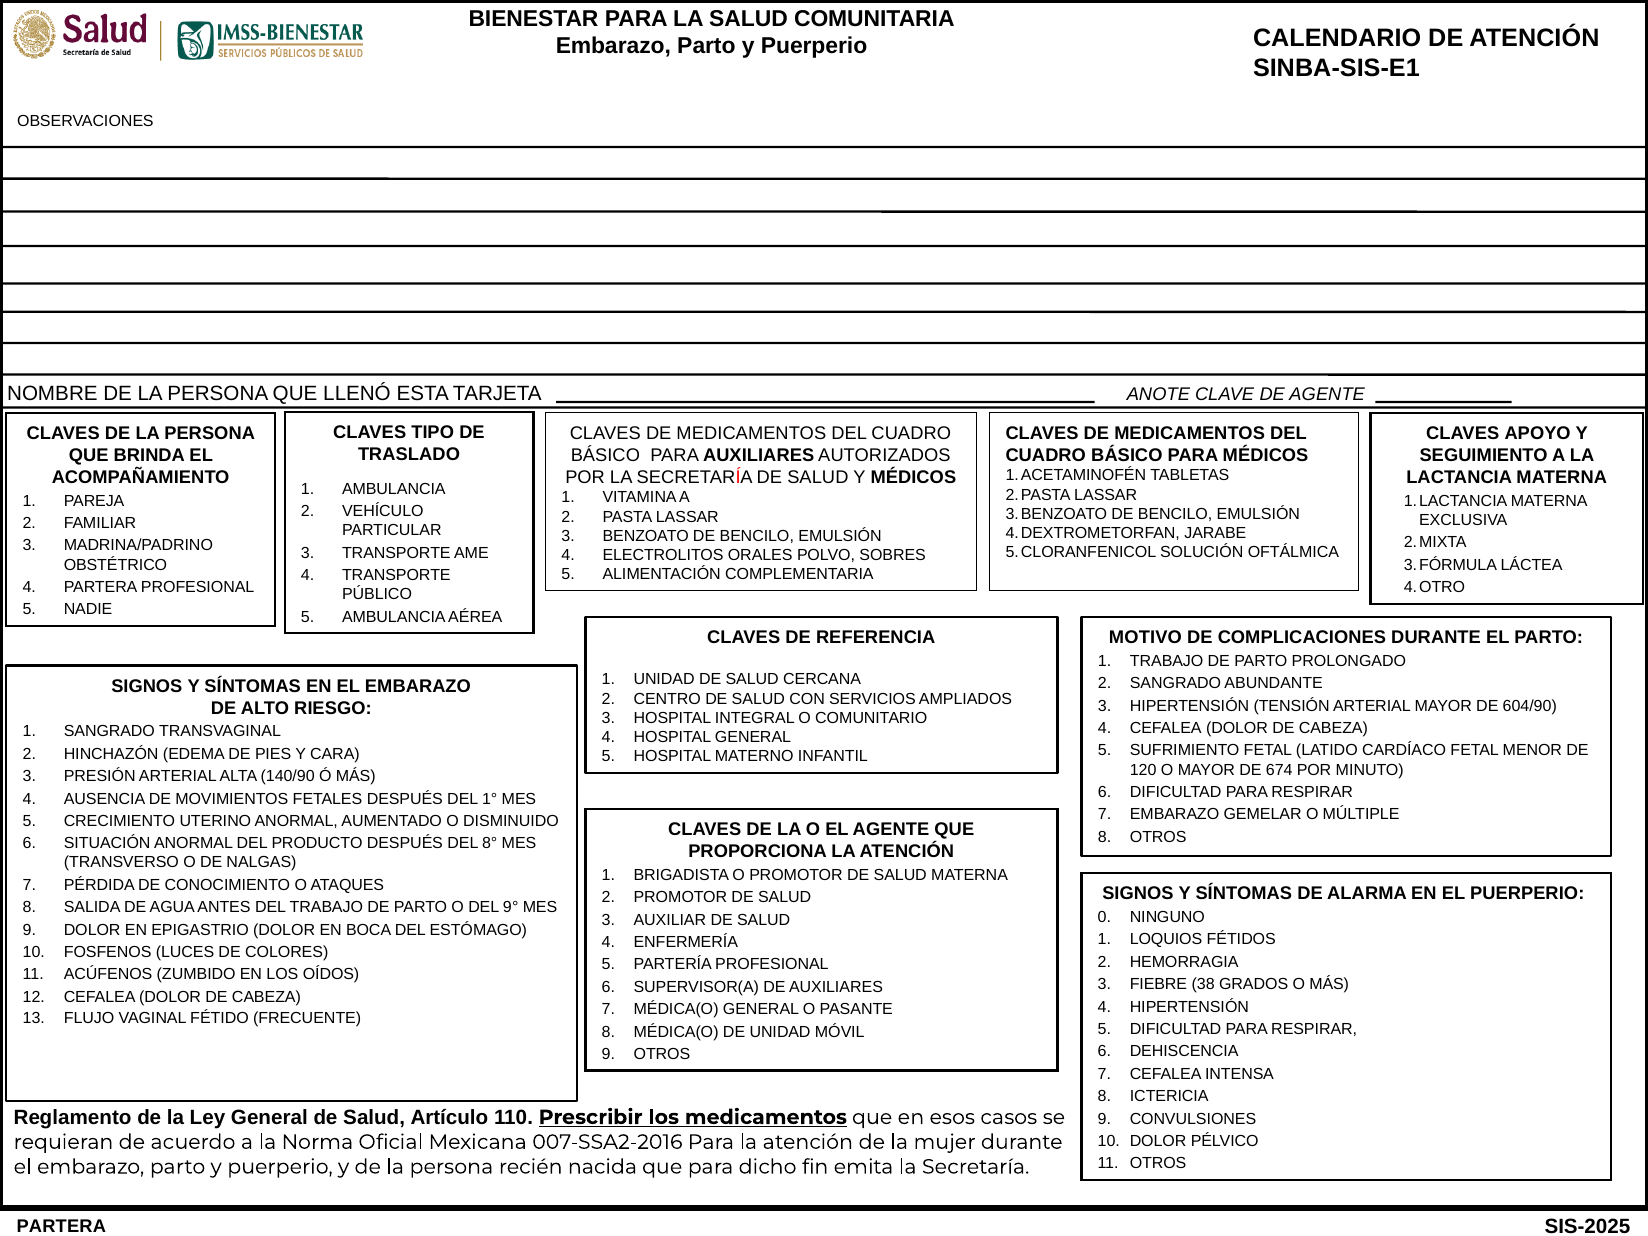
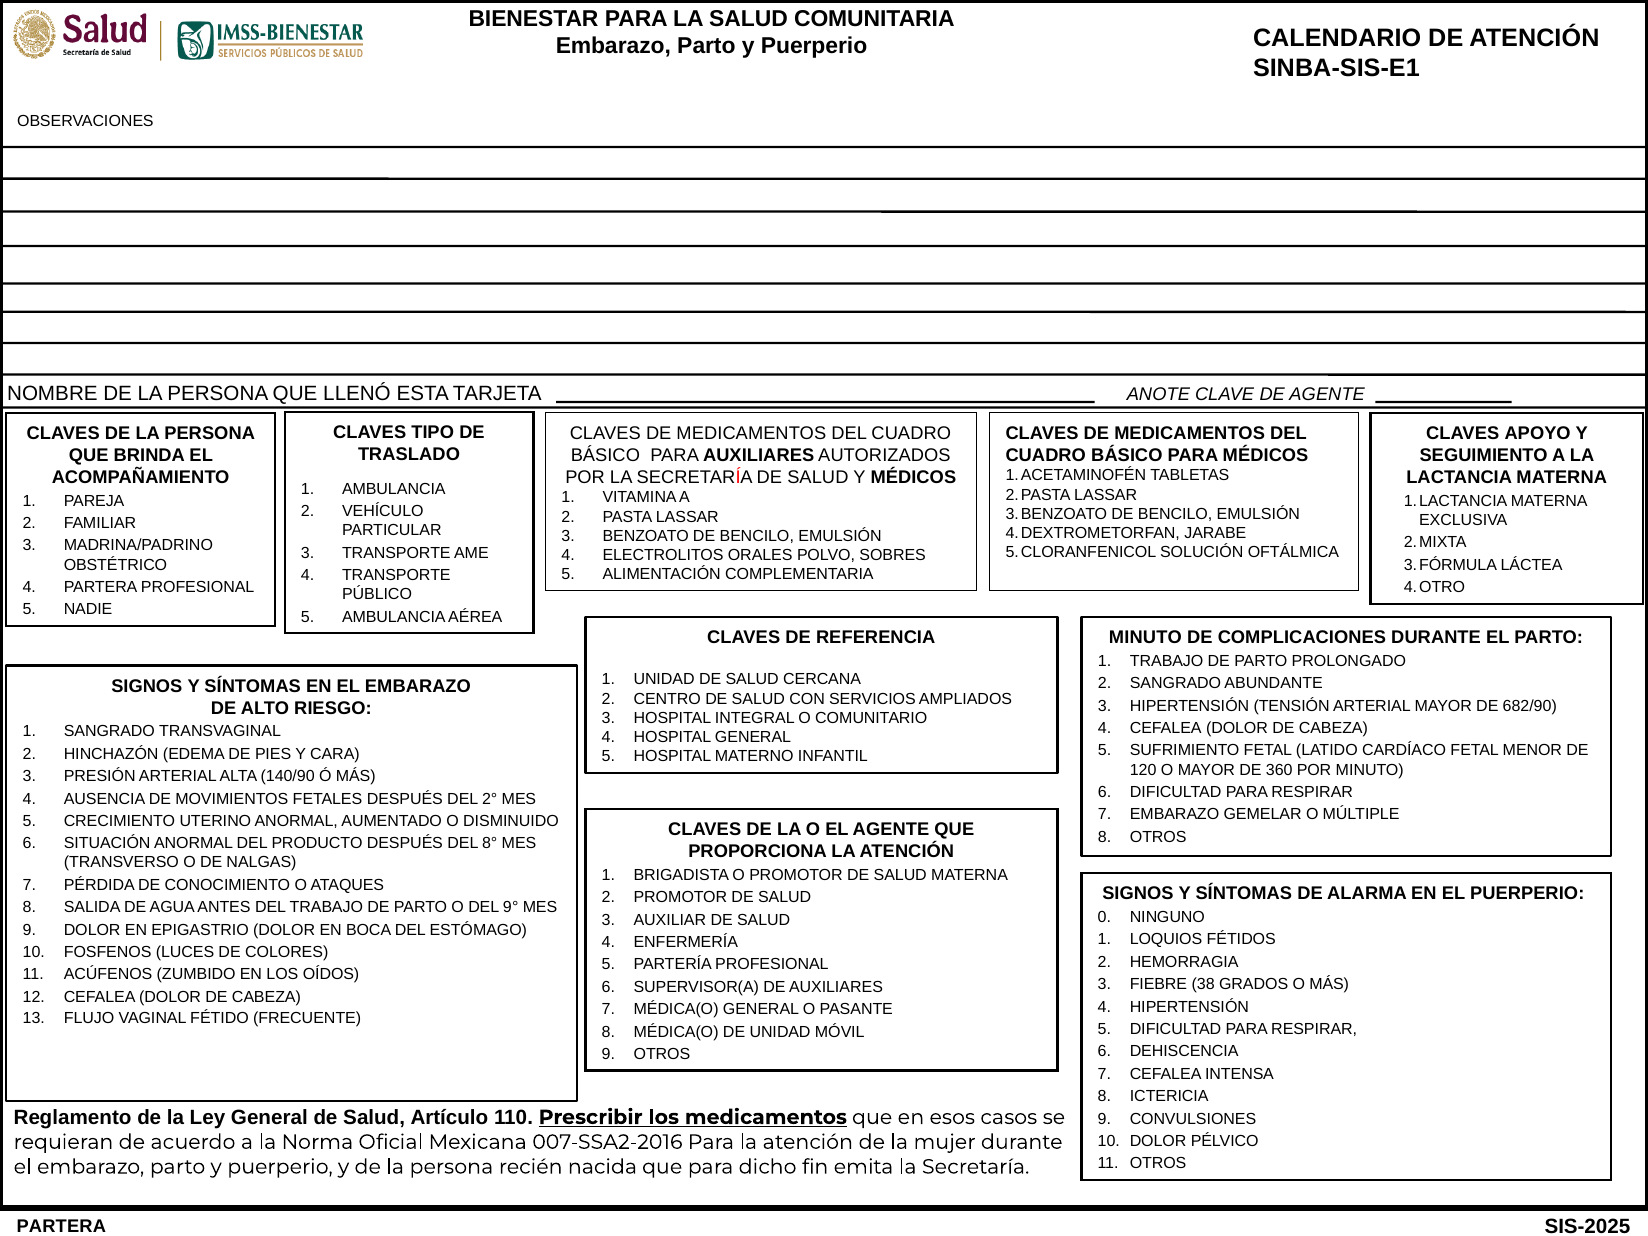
MOTIVO at (1145, 637): MOTIVO -> MINUTO
604/90: 604/90 -> 682/90
674: 674 -> 360
1°: 1° -> 2°
